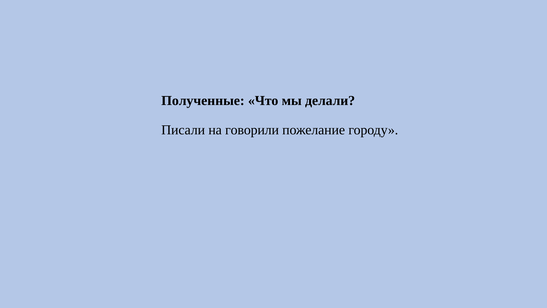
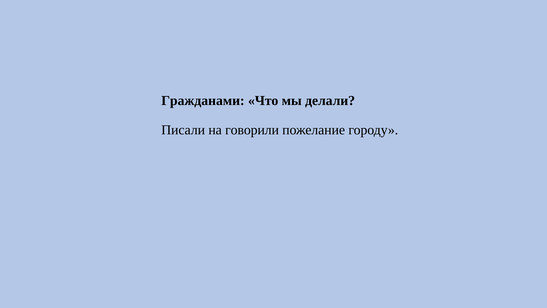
Полученные: Полученные -> Гражданами
